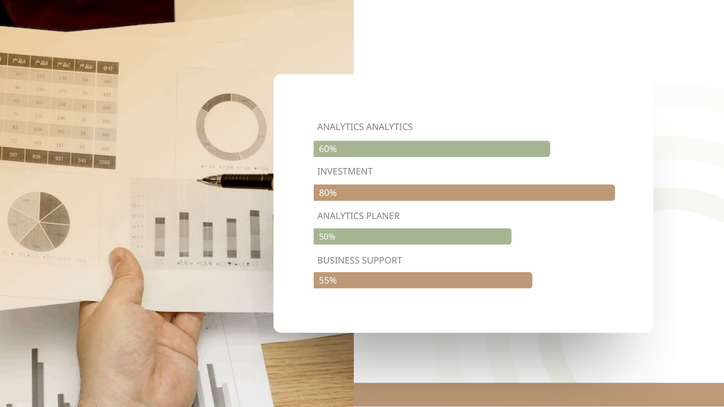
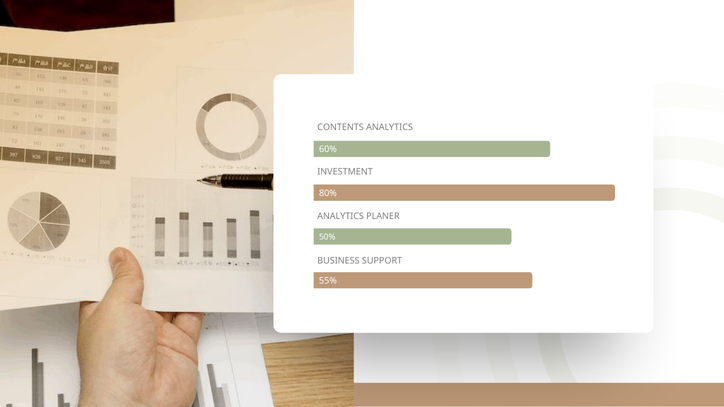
ANALYTICS at (341, 127): ANALYTICS -> CONTENTS
